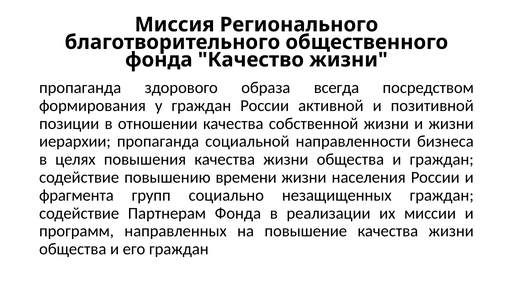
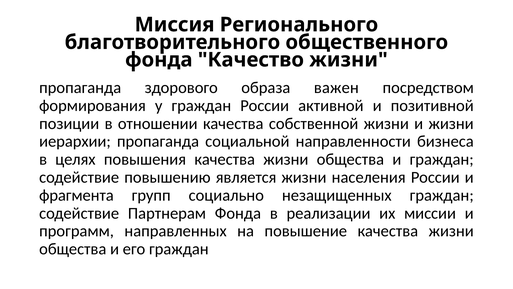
всегда: всегда -> важен
времени: времени -> является
